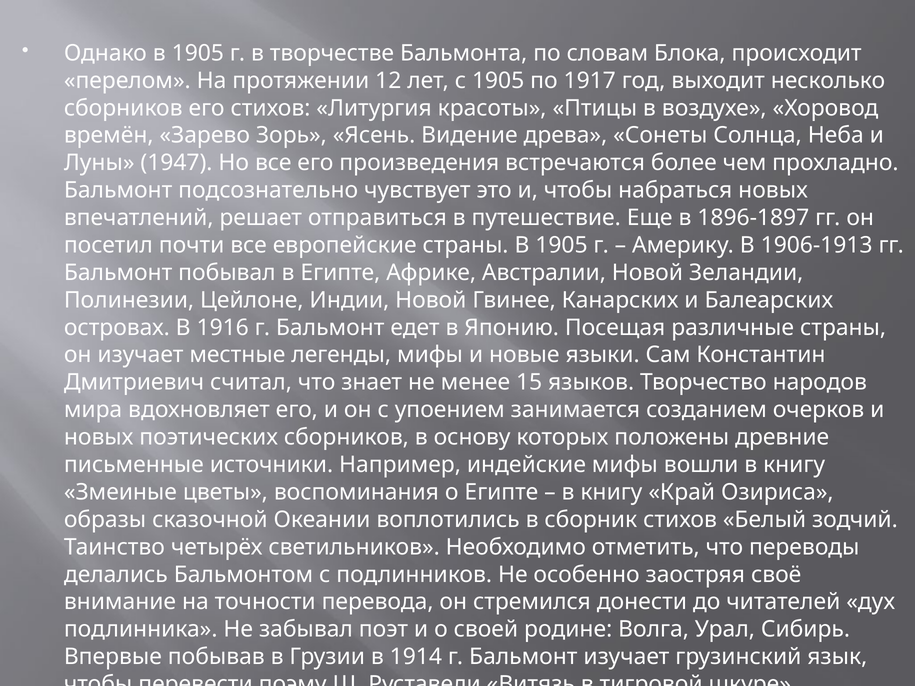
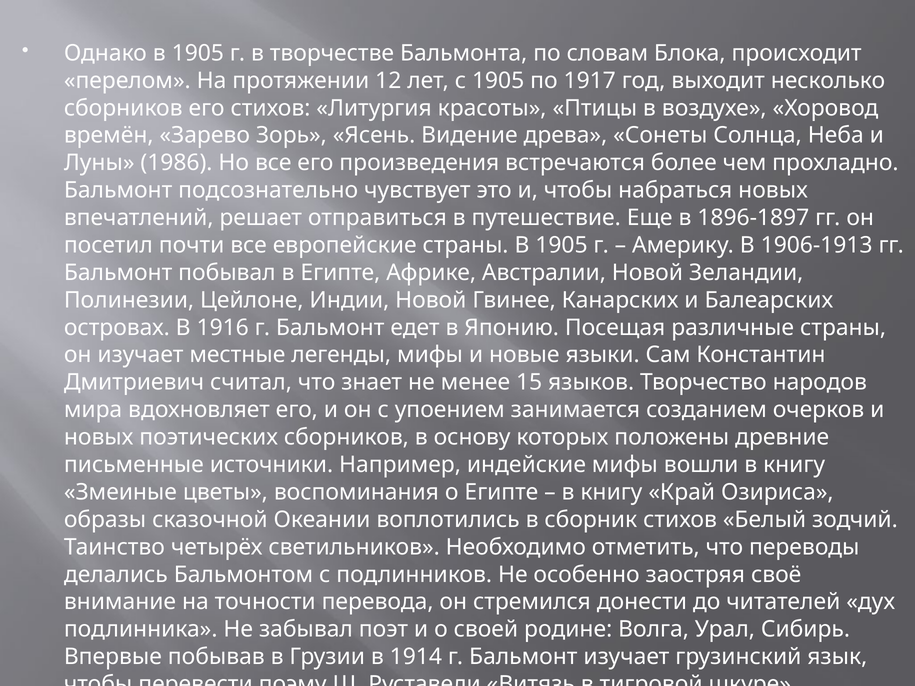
1947: 1947 -> 1986
